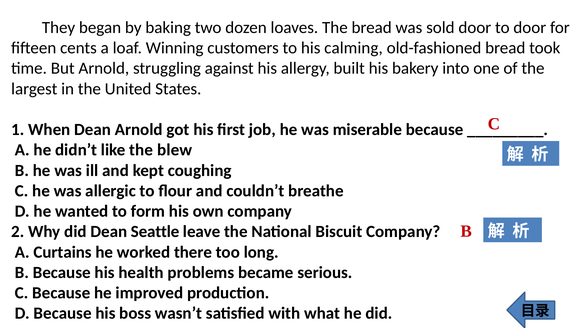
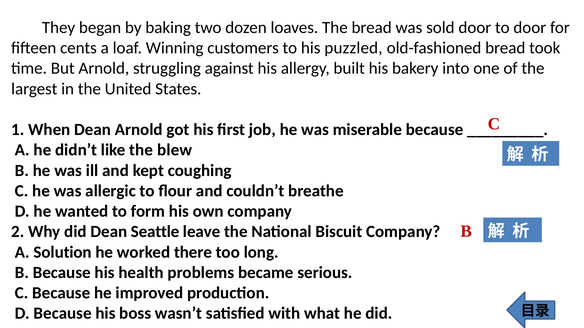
calming: calming -> puzzled
Curtains: Curtains -> Solution
